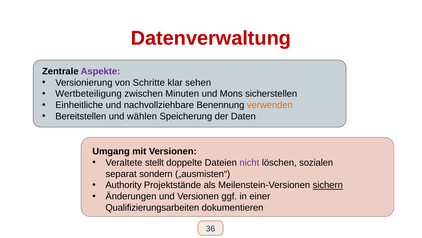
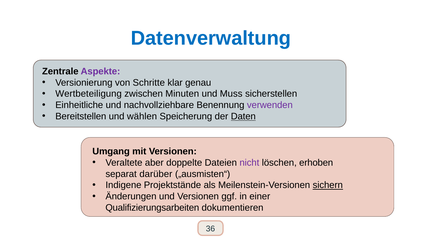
Datenverwaltung colour: red -> blue
sehen: sehen -> genau
Mons: Mons -> Muss
verwenden colour: orange -> purple
Daten underline: none -> present
stellt: stellt -> aber
sozialen: sozialen -> erhoben
sondern: sondern -> darüber
Authority: Authority -> Indigene
